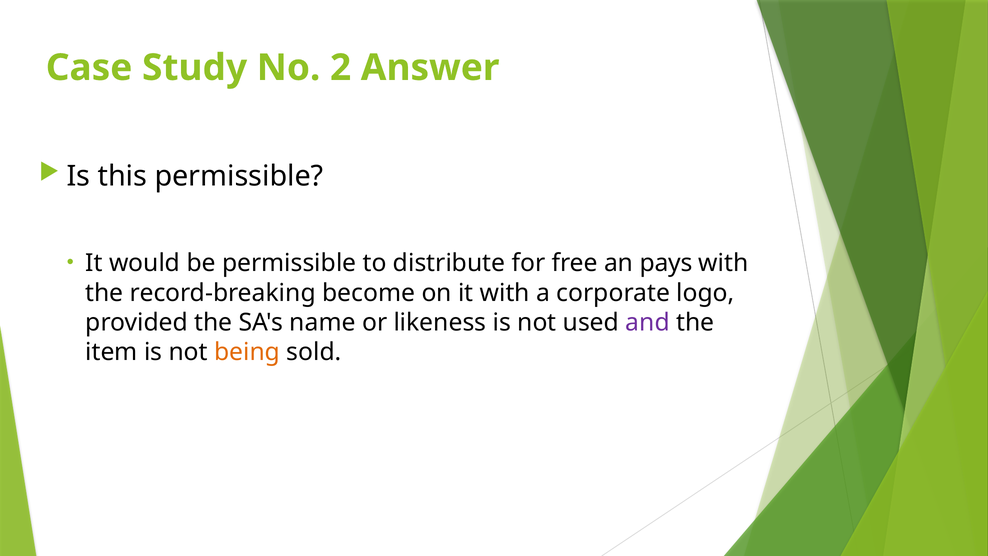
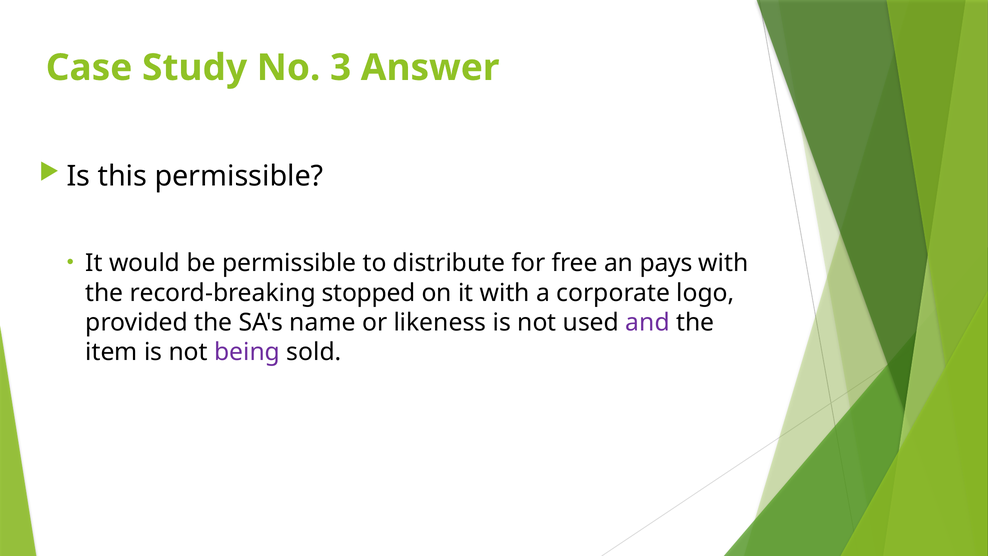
2: 2 -> 3
become: become -> stopped
being colour: orange -> purple
